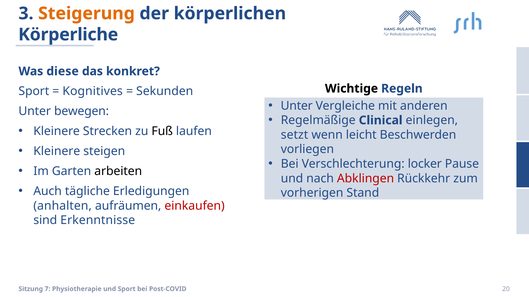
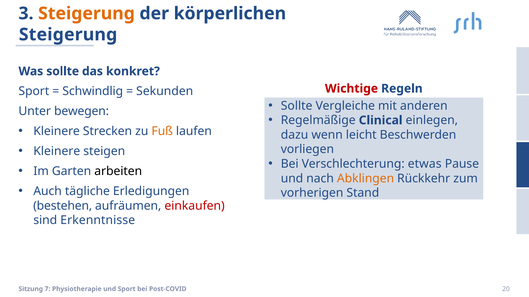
Körperliche at (68, 35): Körperliche -> Steigerung
Was diese: diese -> sollte
Wichtige colour: black -> red
Kognitives: Kognitives -> Schwindlig
Unter at (297, 106): Unter -> Sollte
Fuß colour: black -> orange
setzt: setzt -> dazu
locker: locker -> etwas
Abklingen colour: red -> orange
anhalten: anhalten -> bestehen
